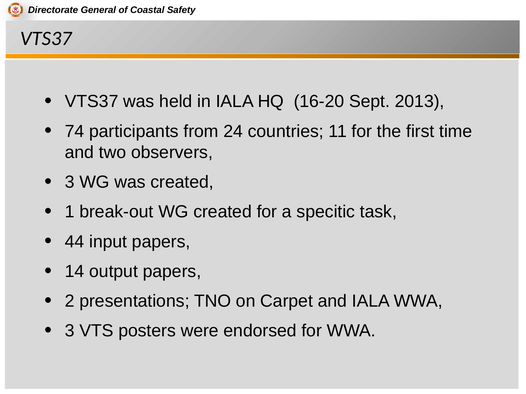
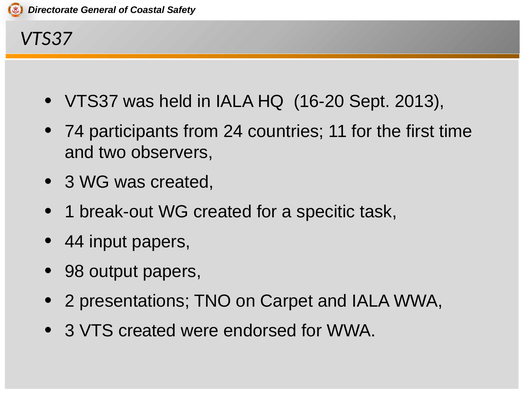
14: 14 -> 98
VTS posters: posters -> created
